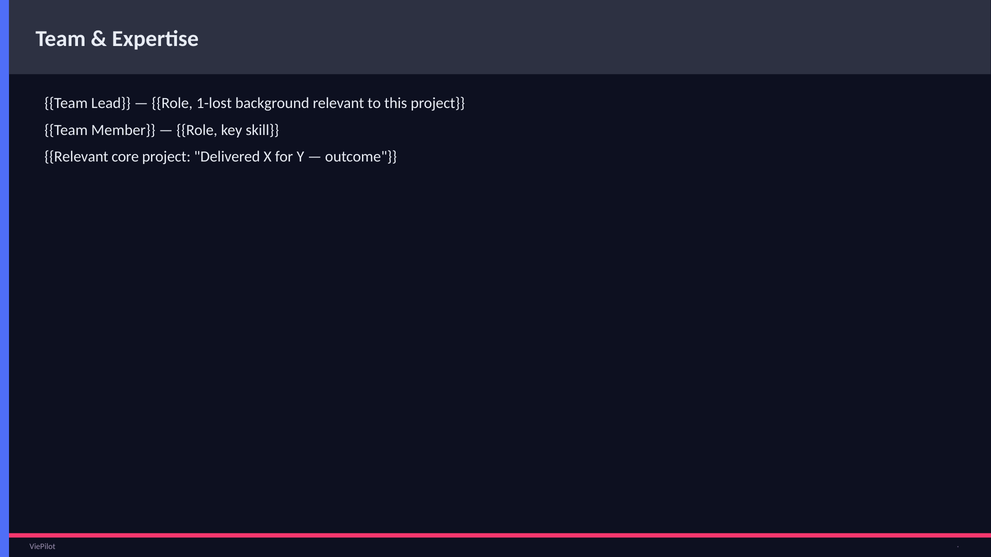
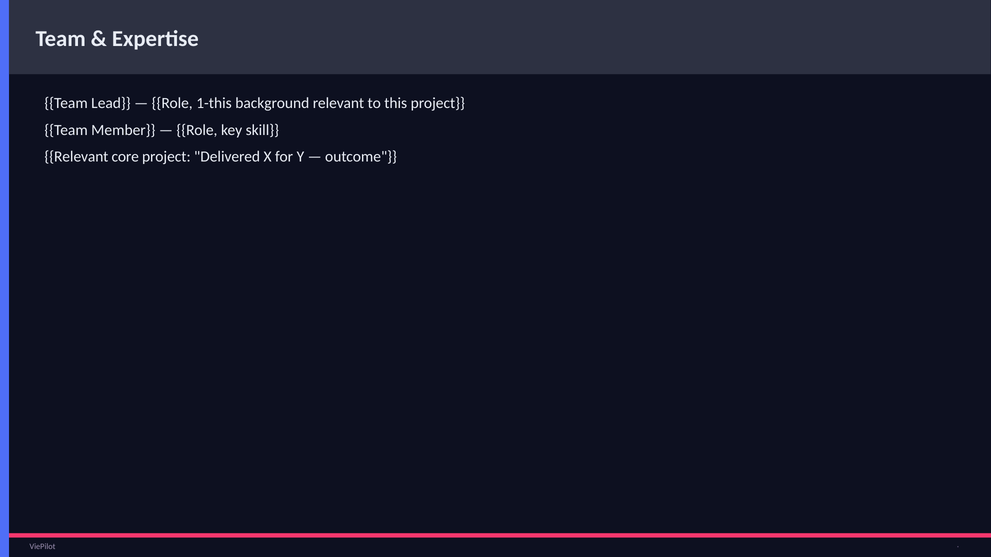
1-lost: 1-lost -> 1-this
